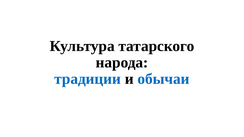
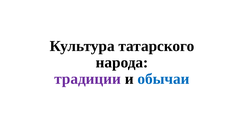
традиции colour: blue -> purple
